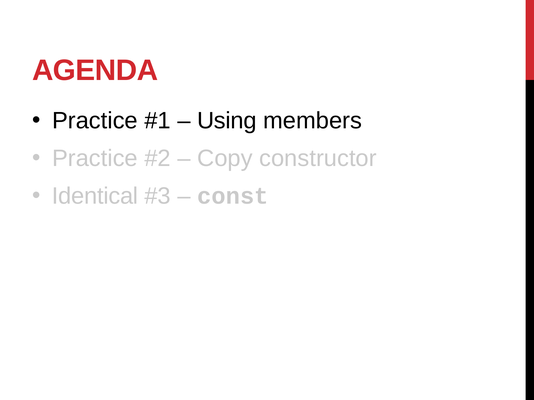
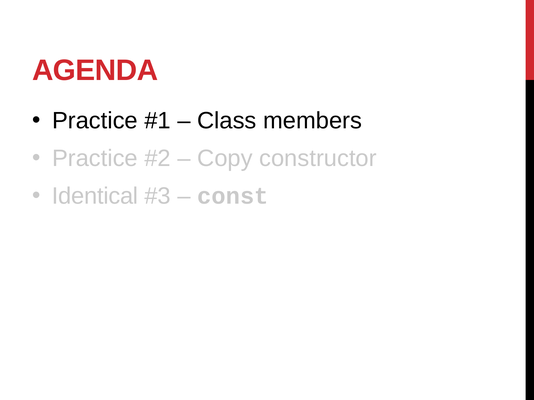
Using: Using -> Class
